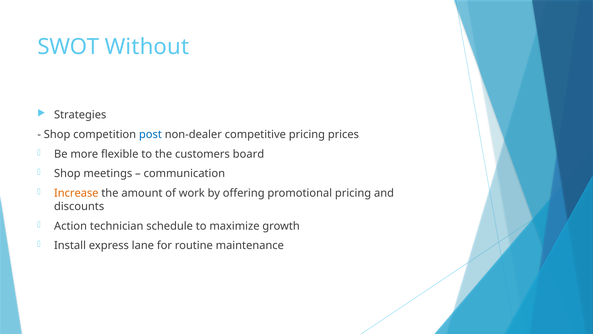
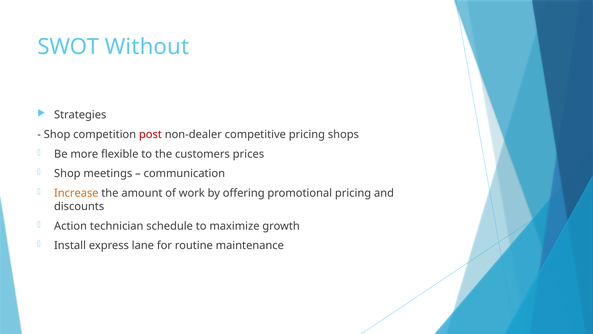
post colour: blue -> red
prices: prices -> shops
board: board -> prices
